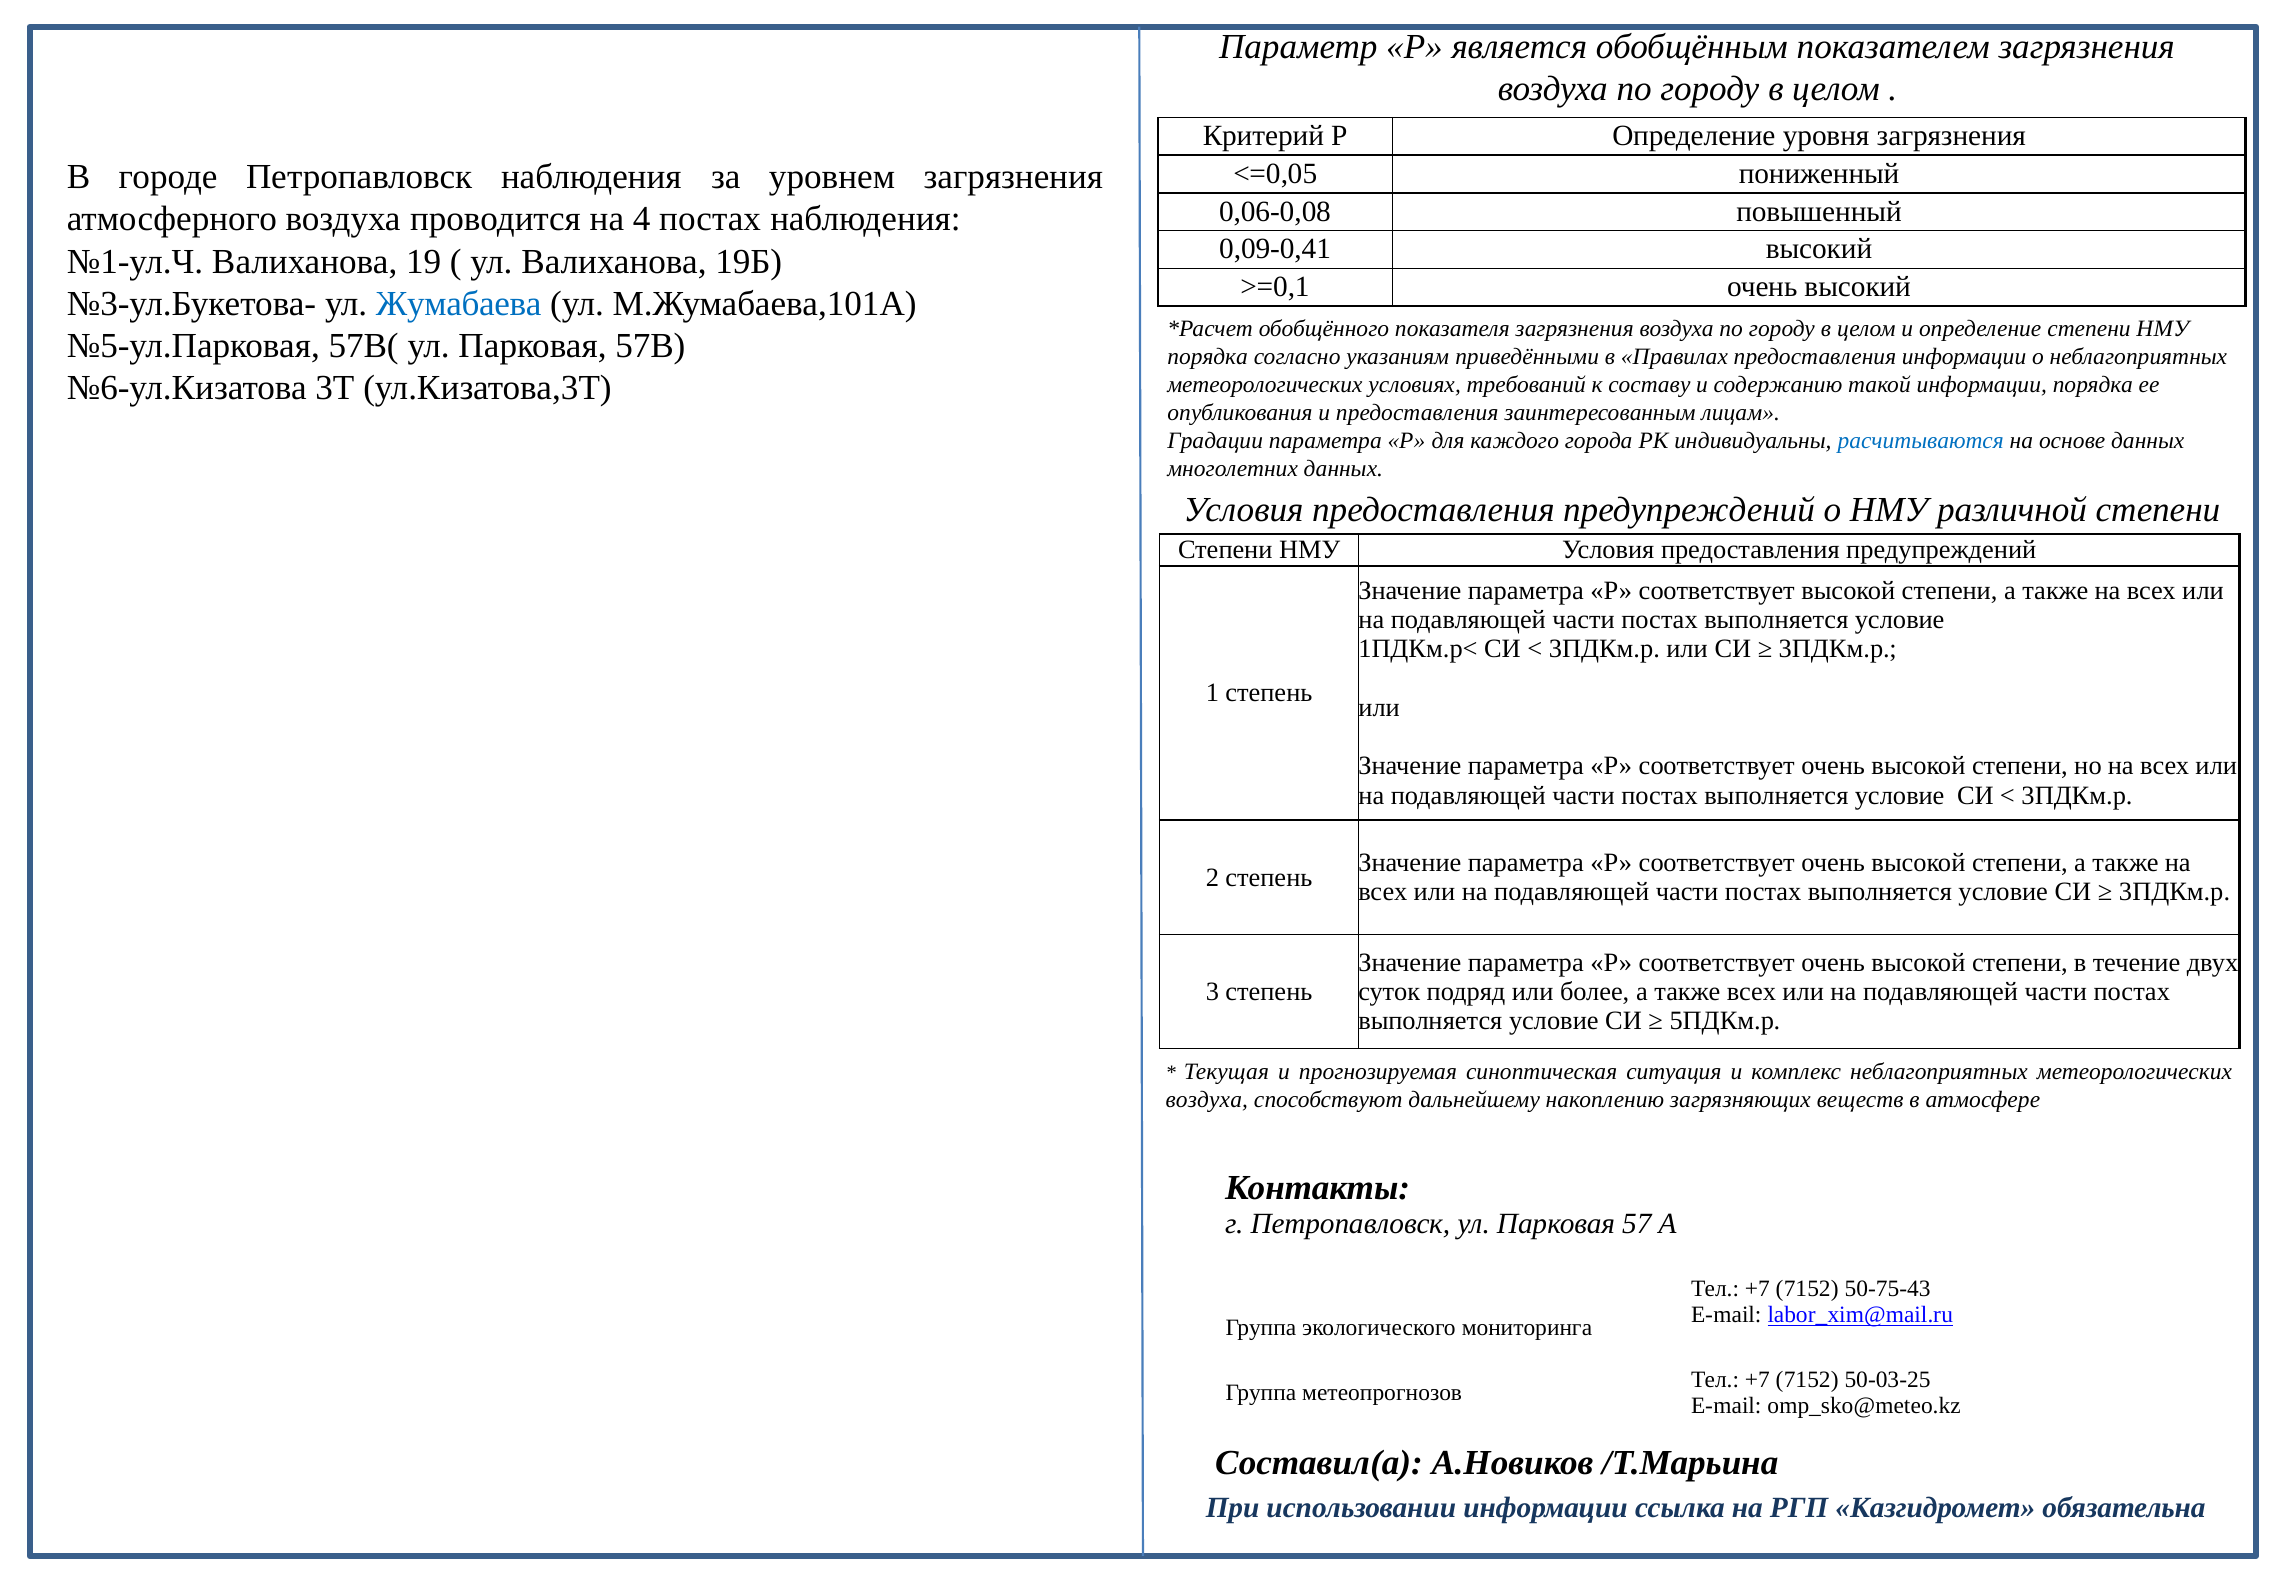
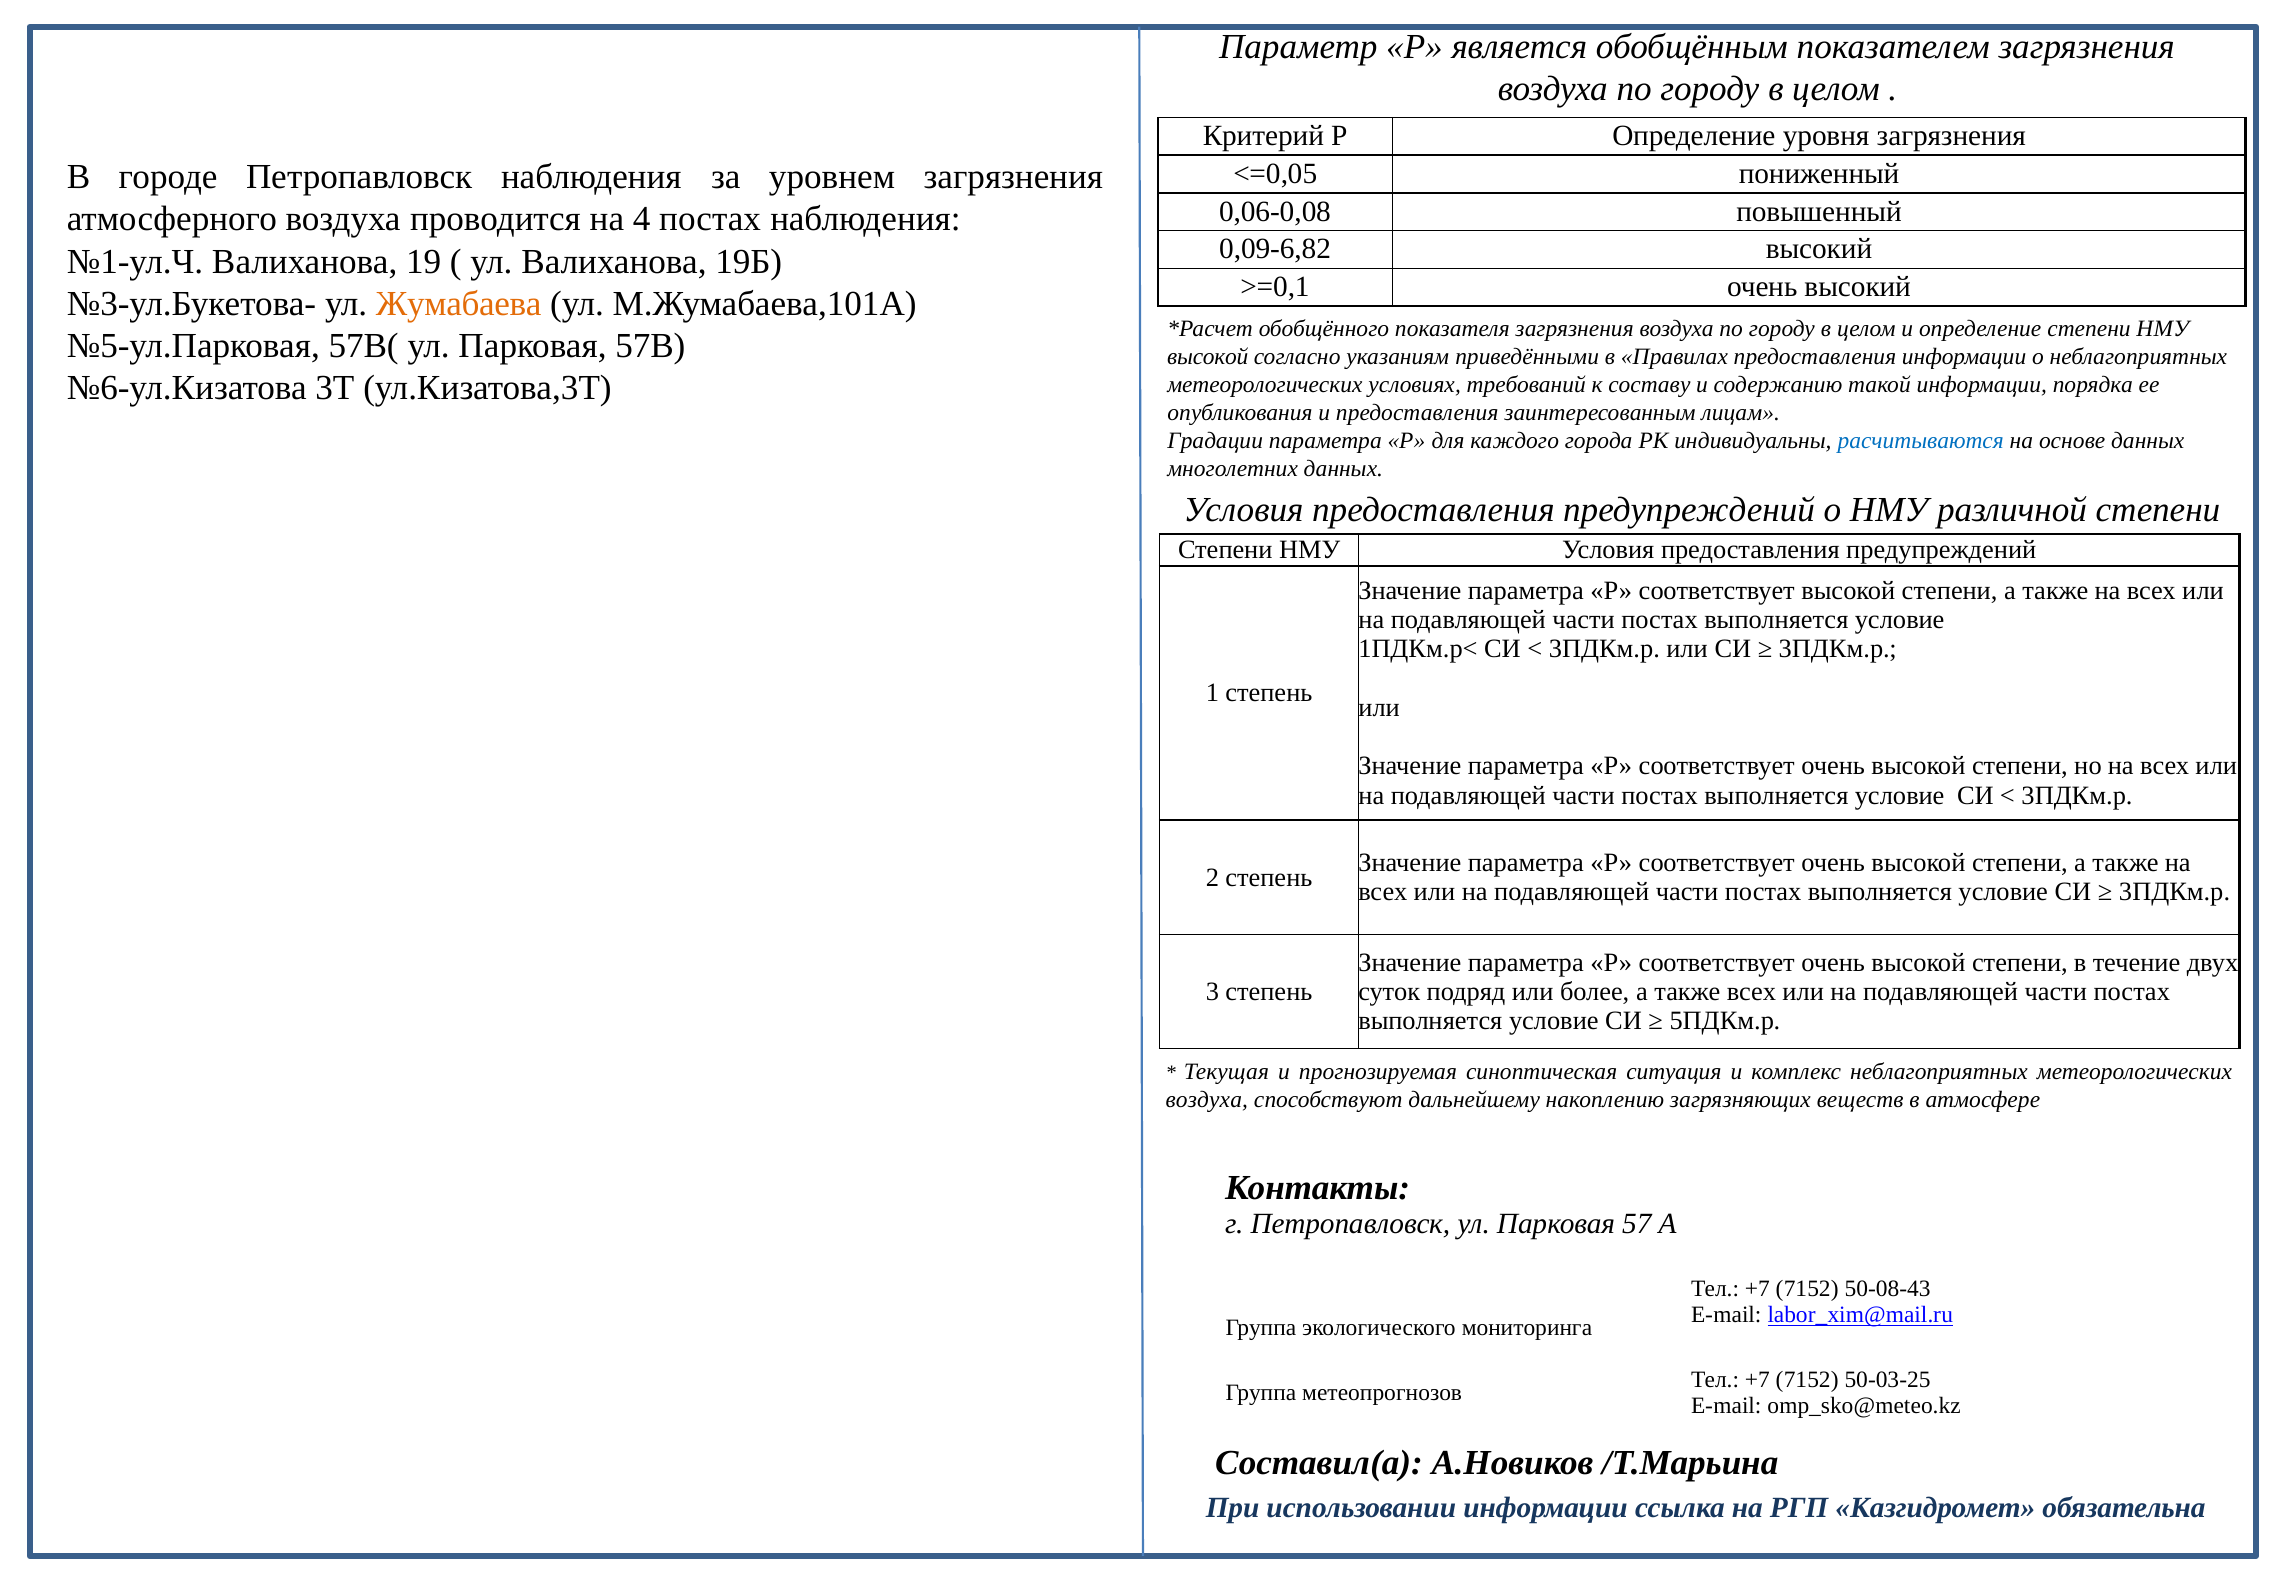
0,09-0,41: 0,09-0,41 -> 0,09-6,82
Жумабаева colour: blue -> orange
порядка at (1208, 356): порядка -> высокой
50-75-43: 50-75-43 -> 50-08-43
